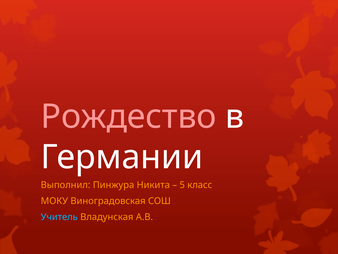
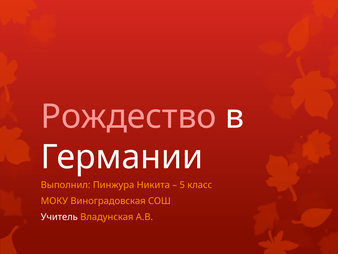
Учитель colour: light blue -> white
